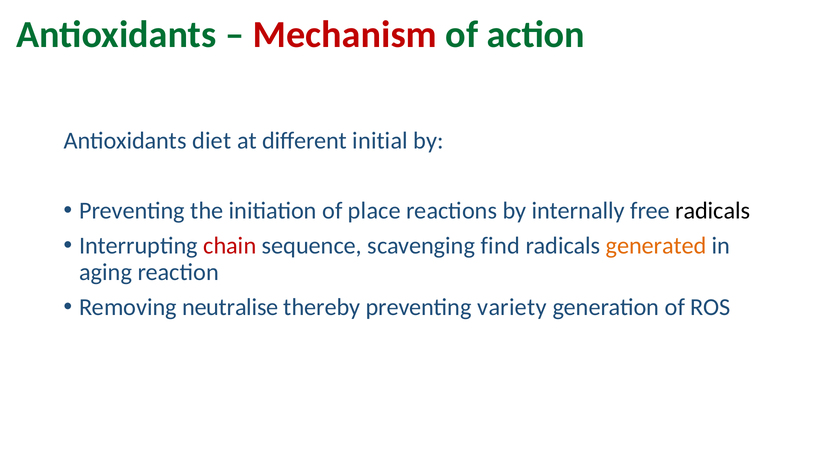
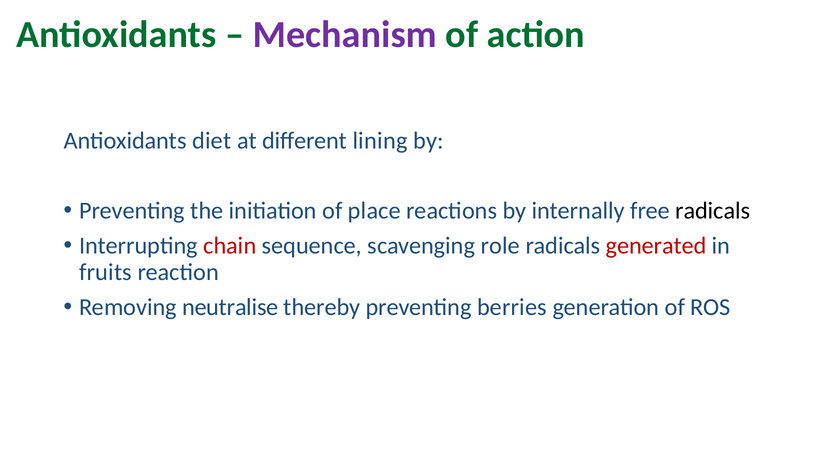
Mechanism colour: red -> purple
initial: initial -> lining
find: find -> role
generated colour: orange -> red
aging: aging -> fruits
variety: variety -> berries
